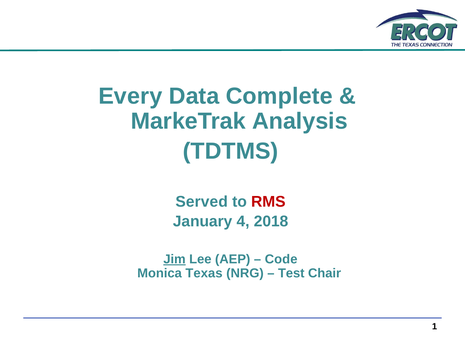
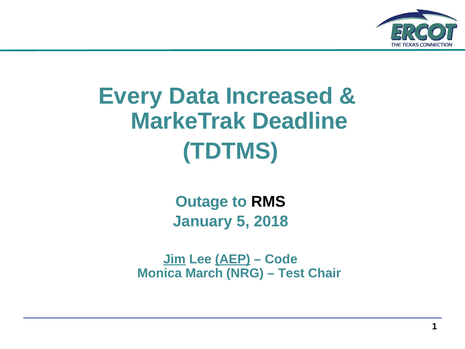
Complete: Complete -> Increased
Analysis: Analysis -> Deadline
Served: Served -> Outage
RMS colour: red -> black
4: 4 -> 5
AEP underline: none -> present
Texas: Texas -> March
